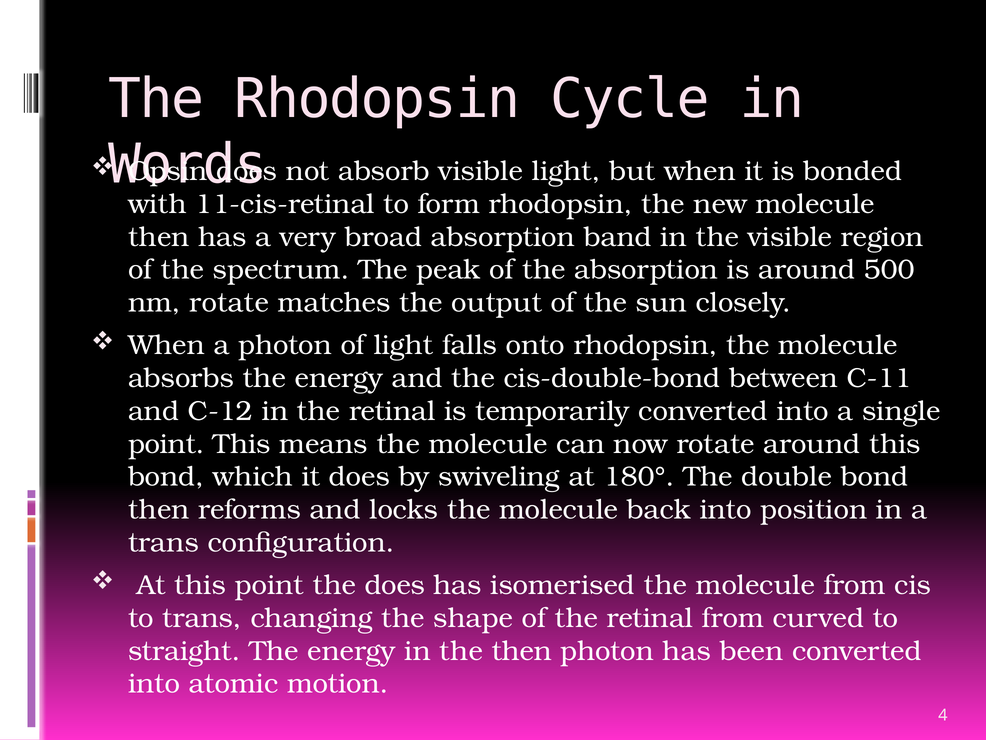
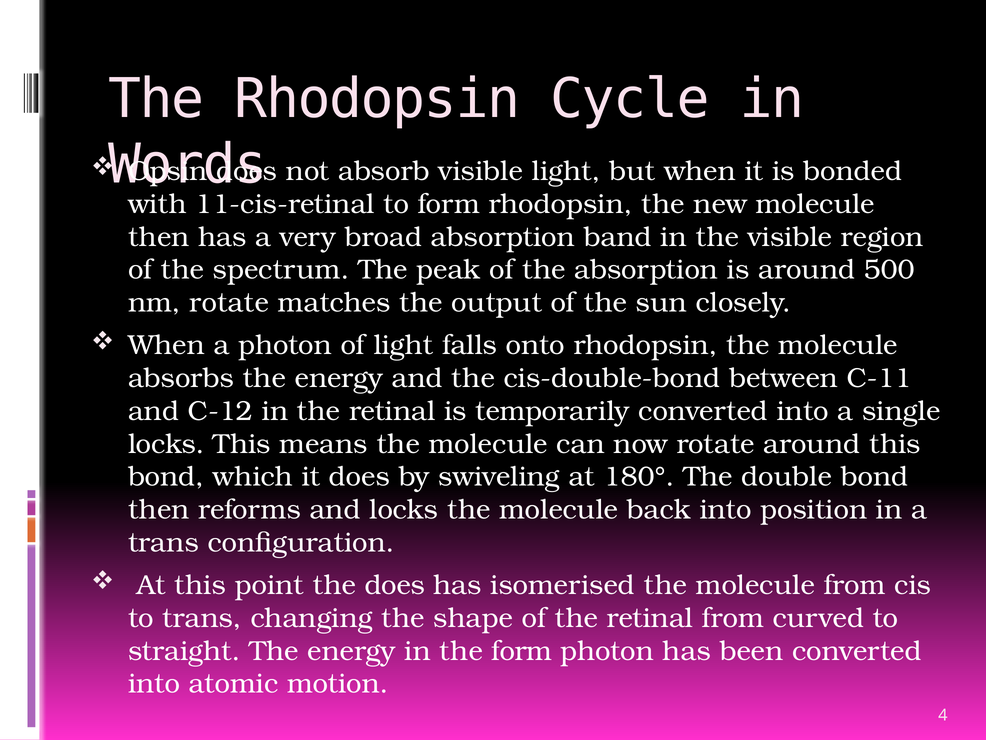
point at (166, 444): point -> locks
the then: then -> form
